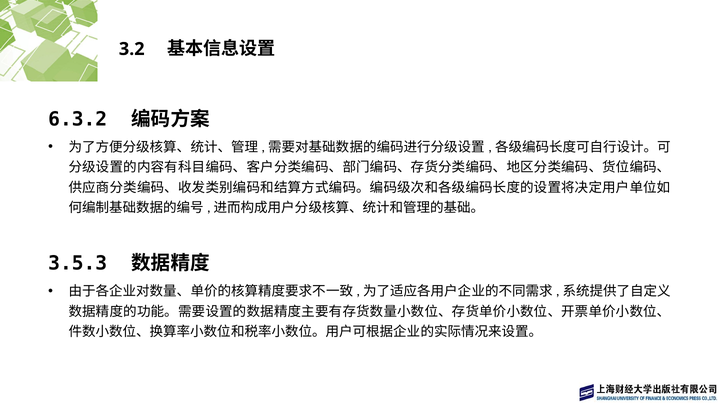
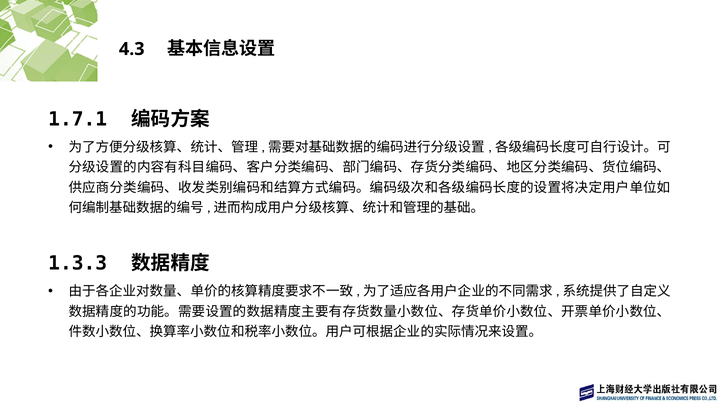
3.2: 3.2 -> 4.3
6.3.2: 6.3.2 -> 1.7.1
3.5.3: 3.5.3 -> 1.3.3
